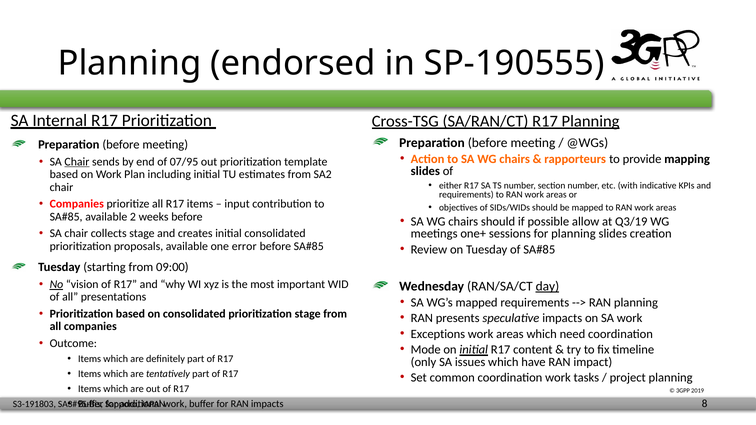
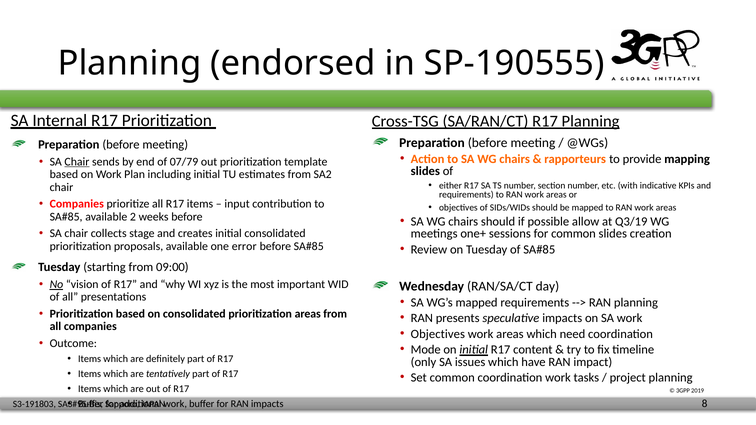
07/95: 07/95 -> 07/79
for planning: planning -> common
day underline: present -> none
prioritization stage: stage -> areas
Exceptions at (438, 334): Exceptions -> Objectives
